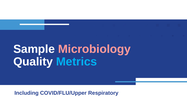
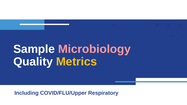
Metrics colour: light blue -> yellow
